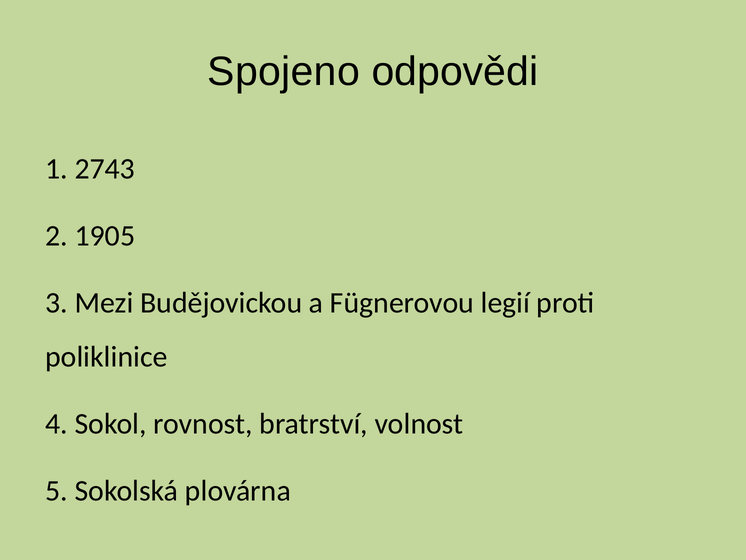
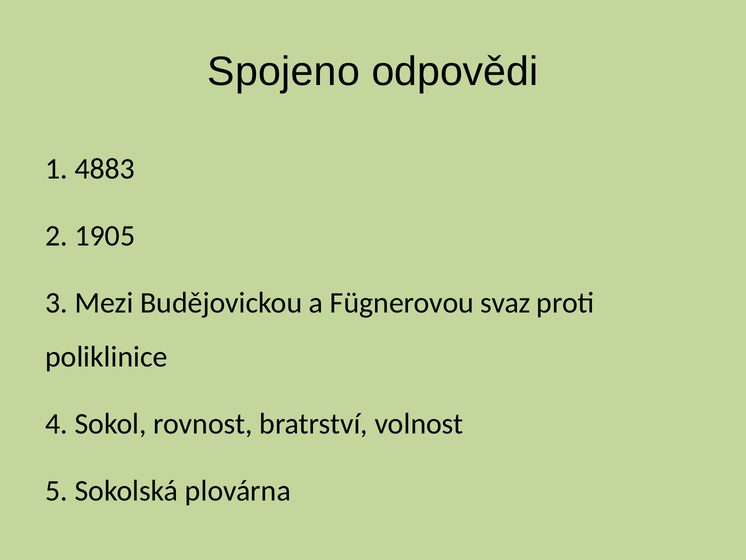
2743: 2743 -> 4883
legií: legií -> svaz
